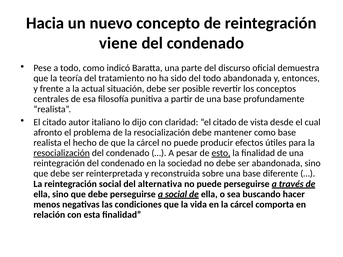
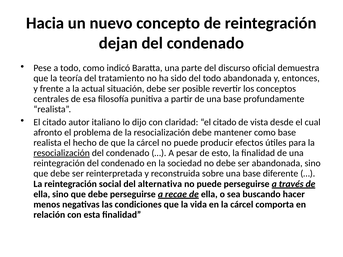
viene: viene -> dejan
esto underline: present -> none
a social: social -> recae
